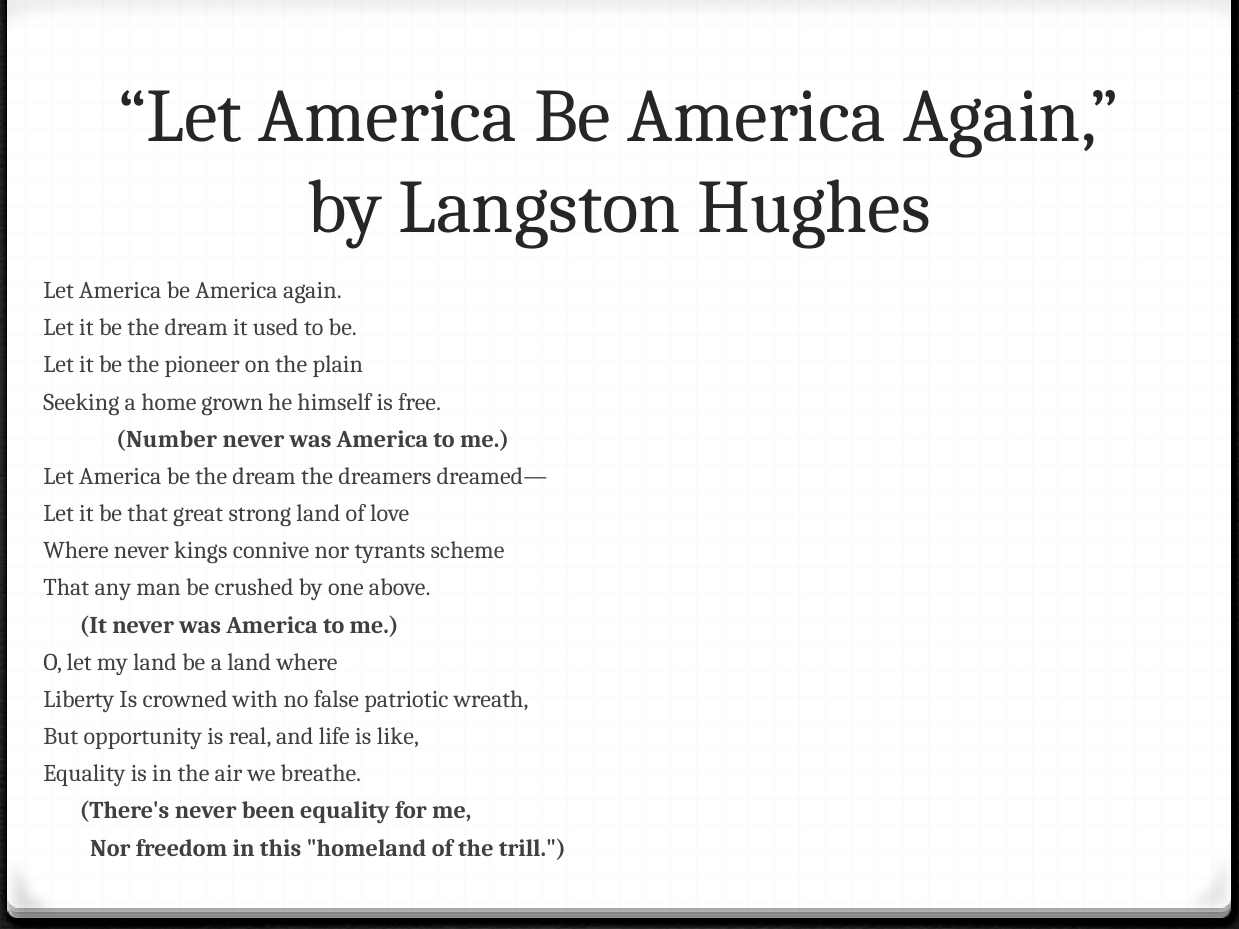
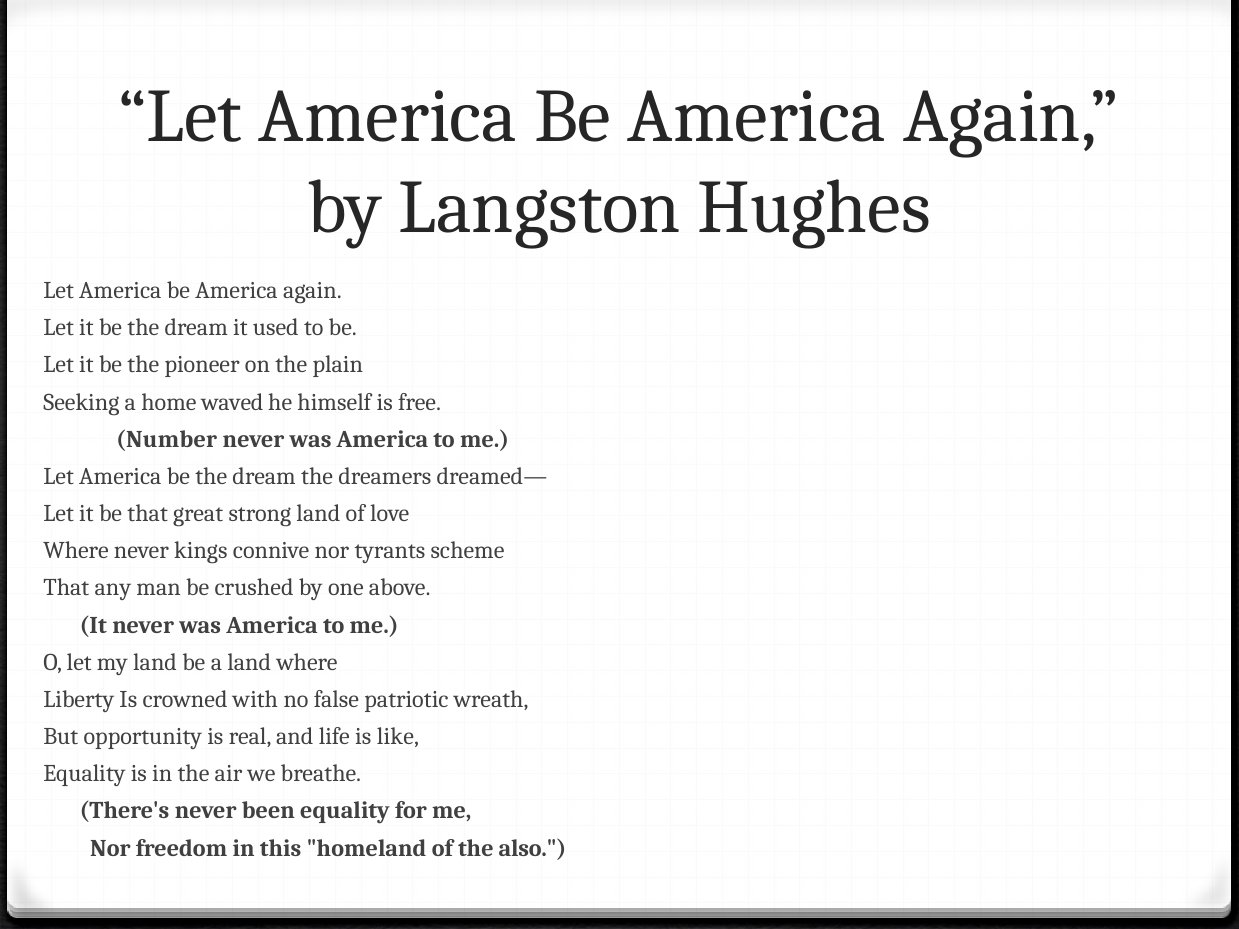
grown: grown -> waved
trill: trill -> also
